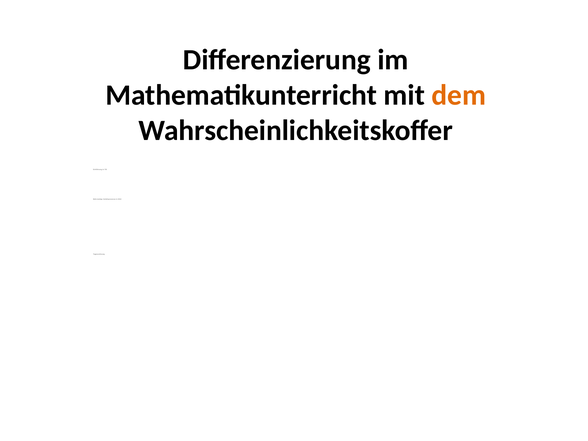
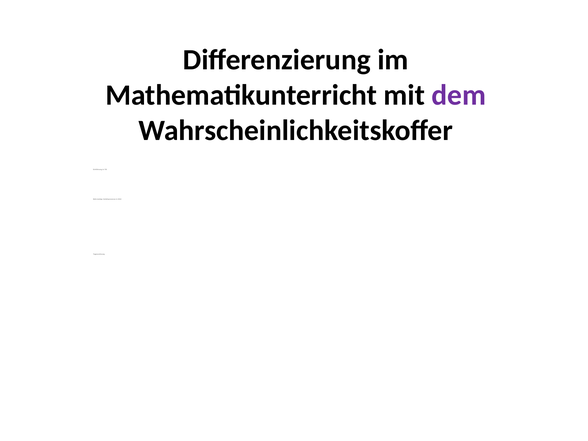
dem colour: orange -> purple
